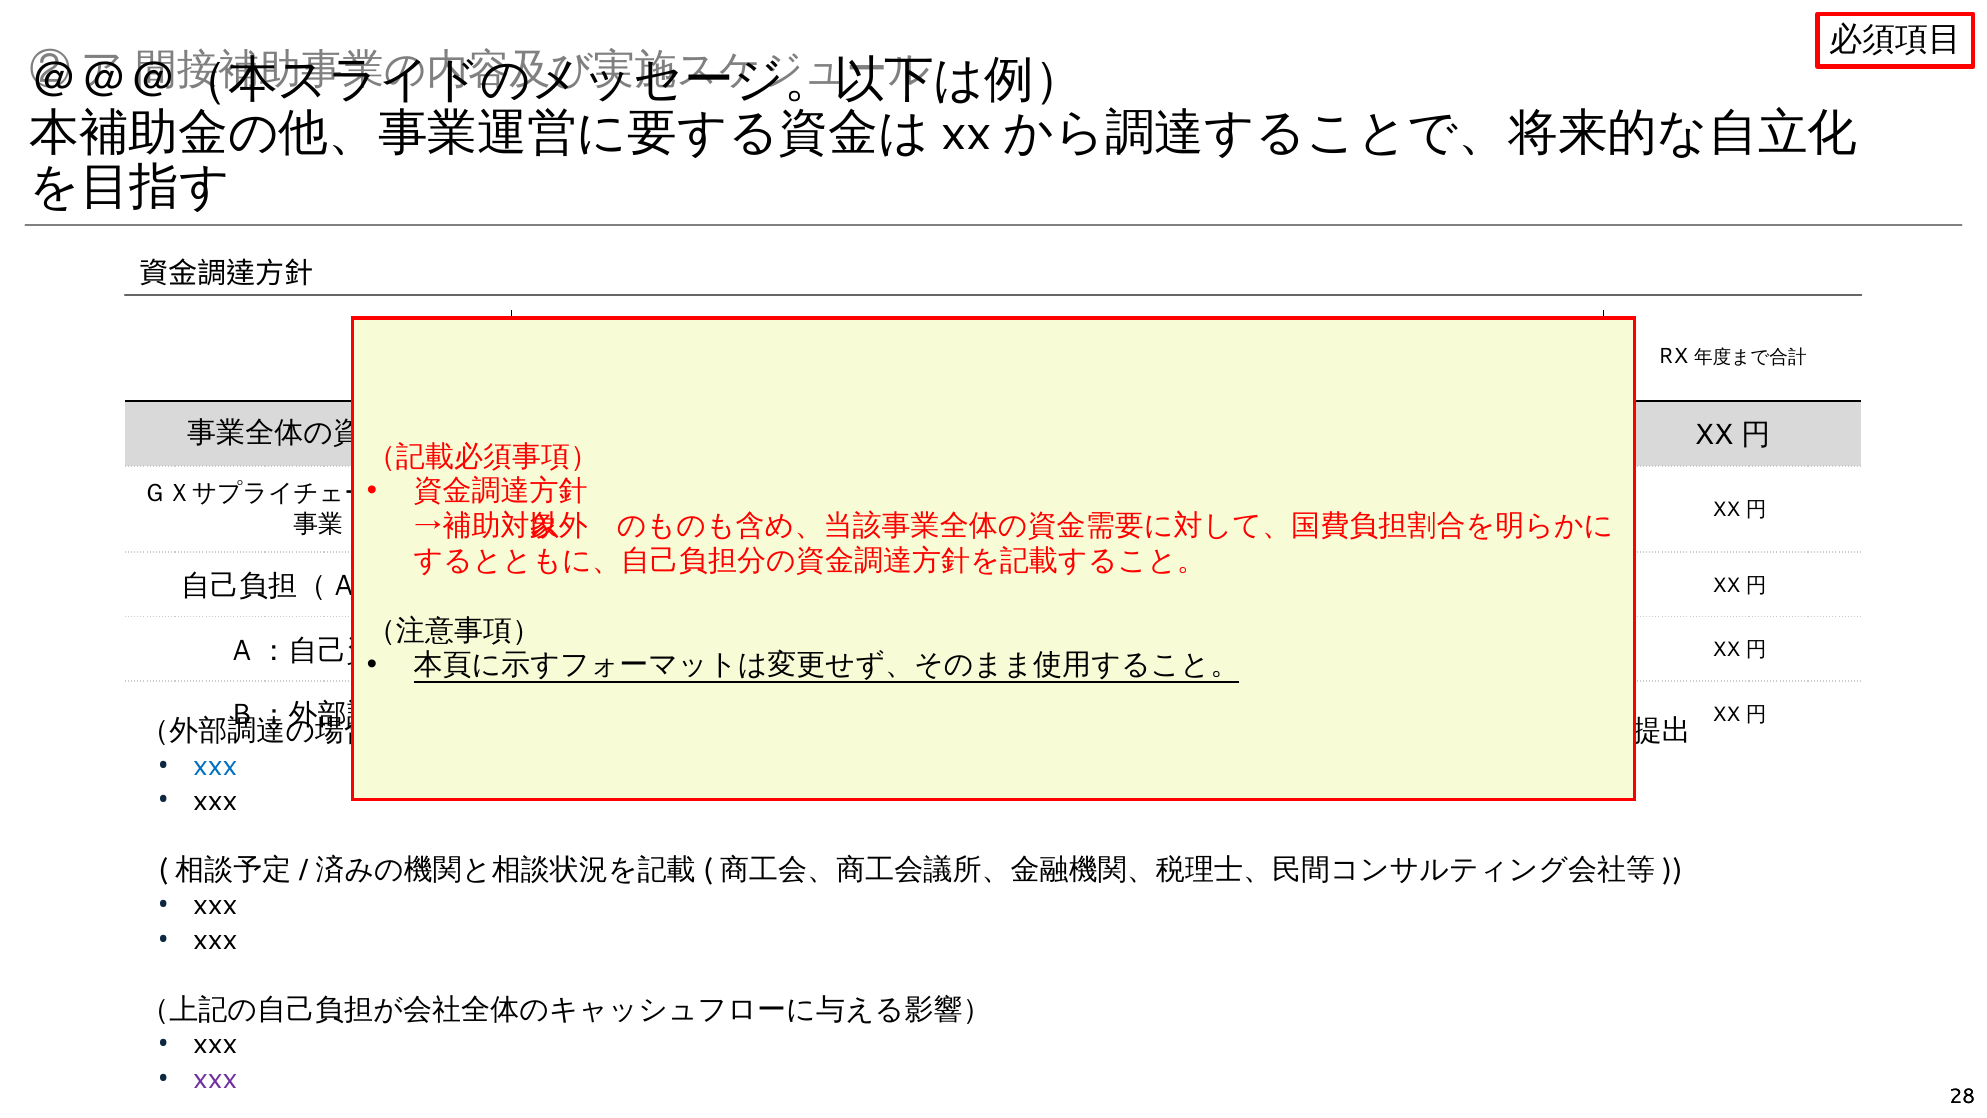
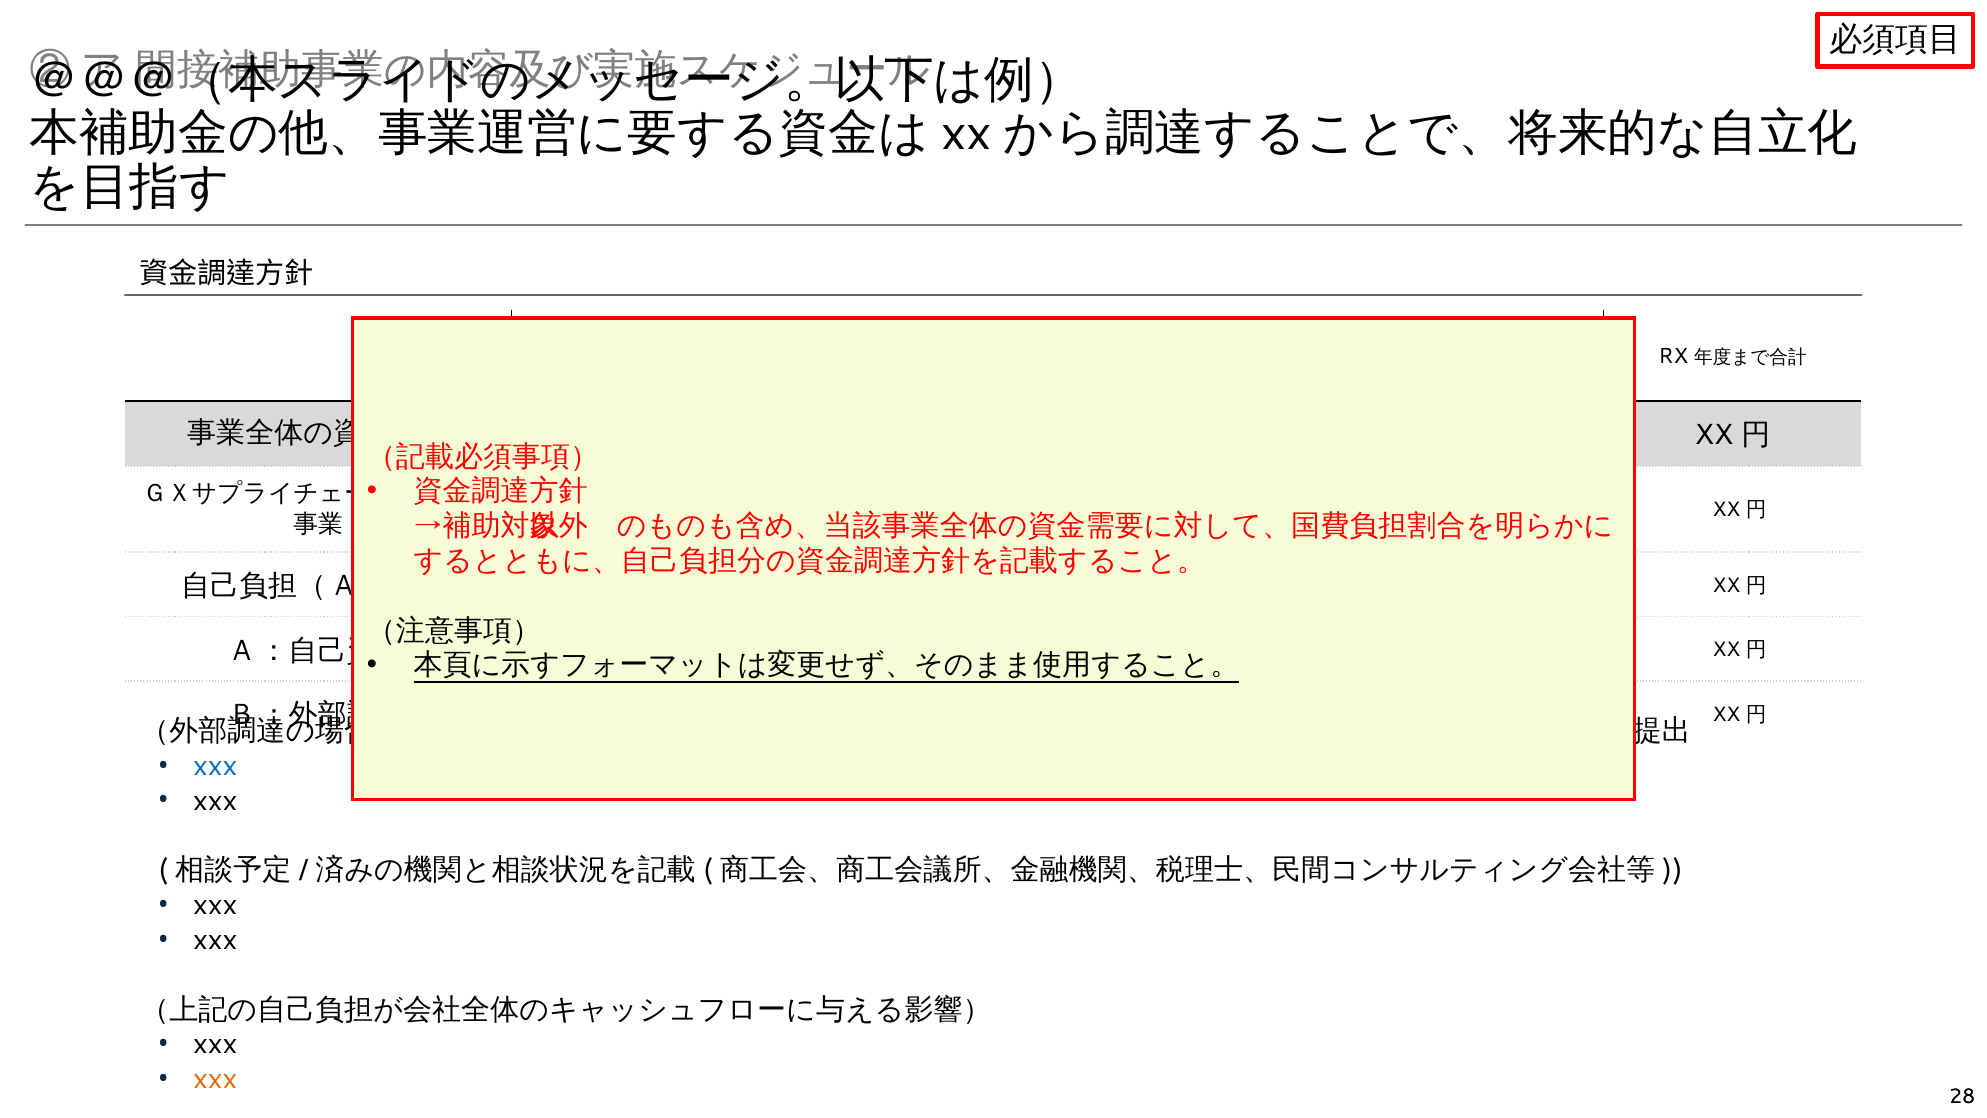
xxx at (215, 1079) colour: purple -> orange
